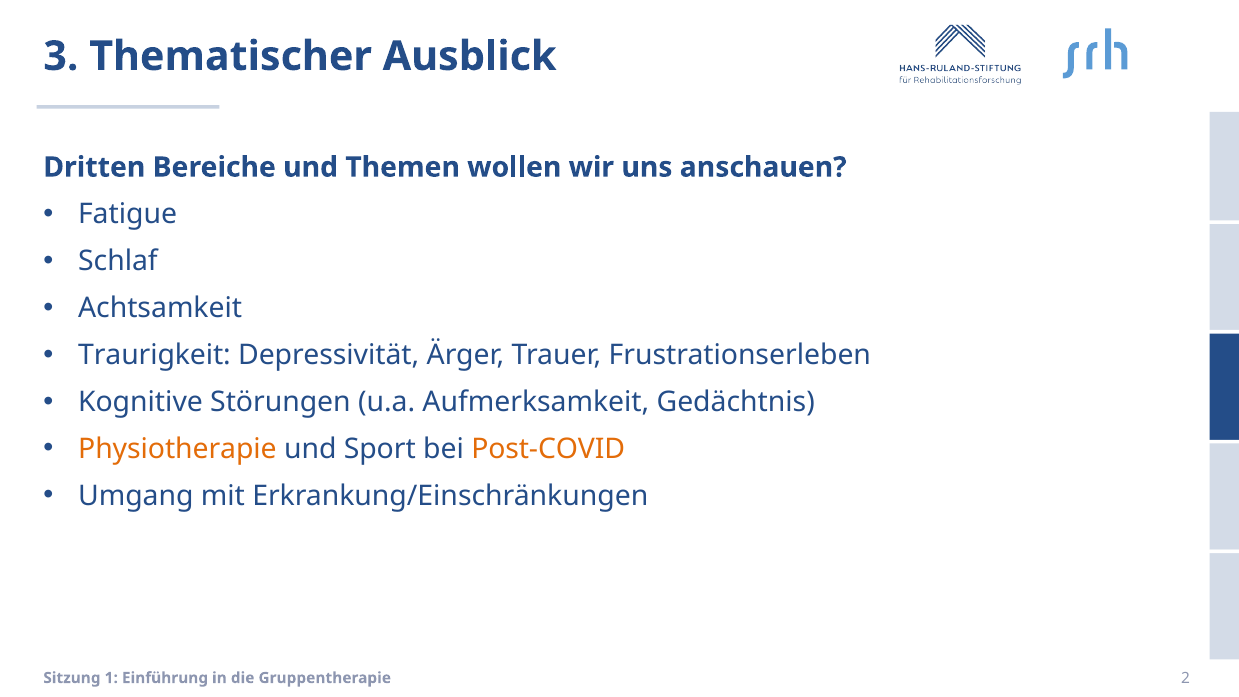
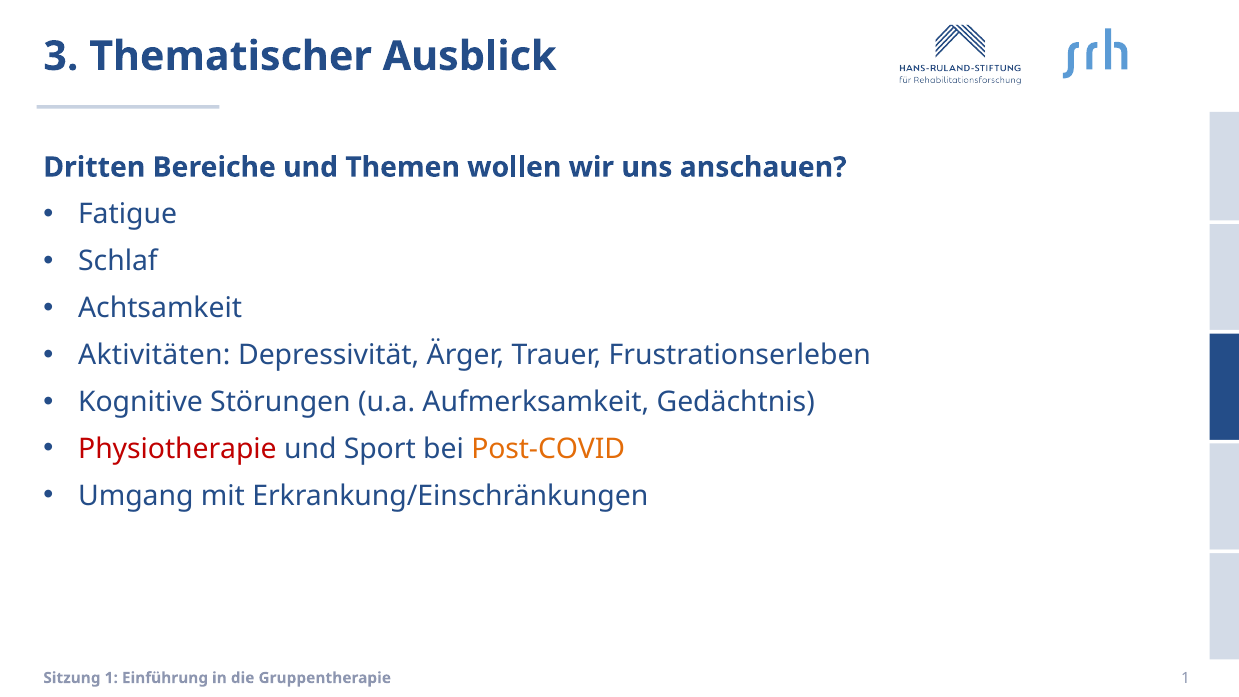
Traurigkeit: Traurigkeit -> Aktivitäten
Physiotherapie colour: orange -> red
Gruppentherapie 2: 2 -> 1
